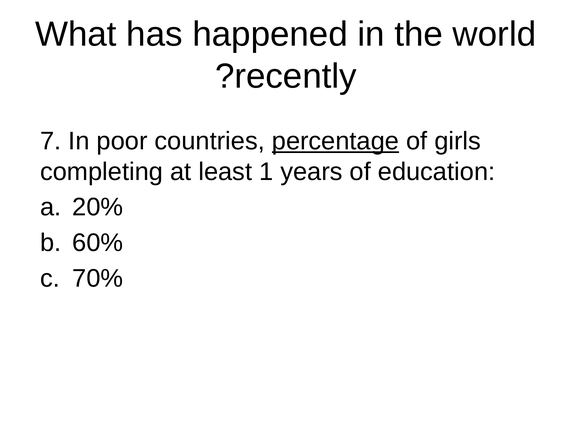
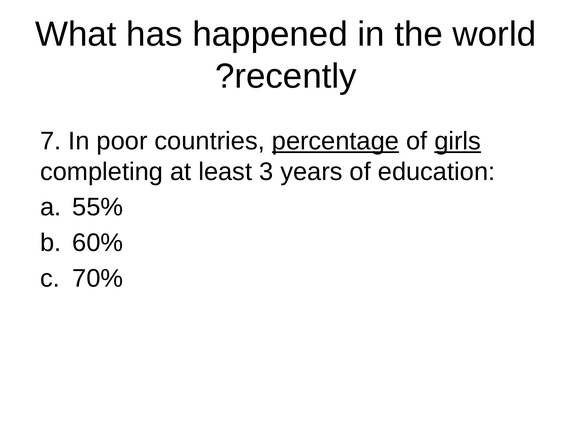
girls underline: none -> present
1: 1 -> 3
20%: 20% -> 55%
